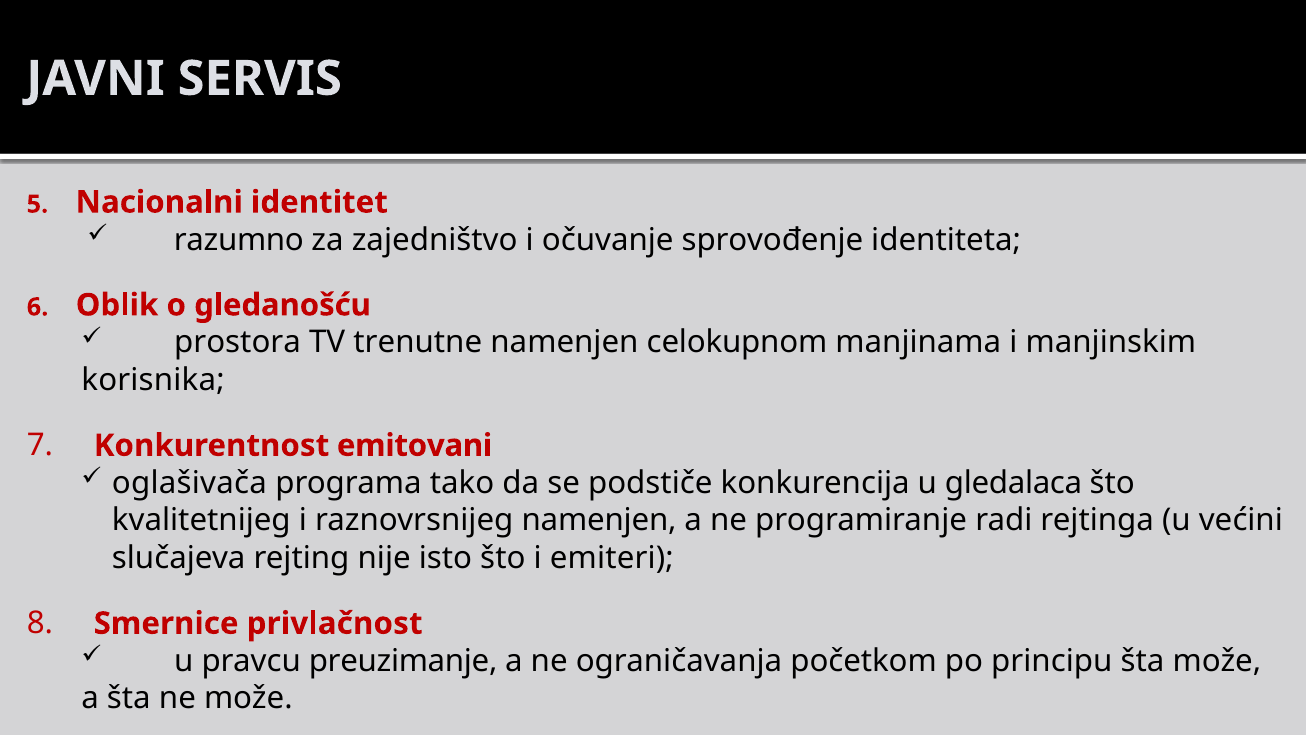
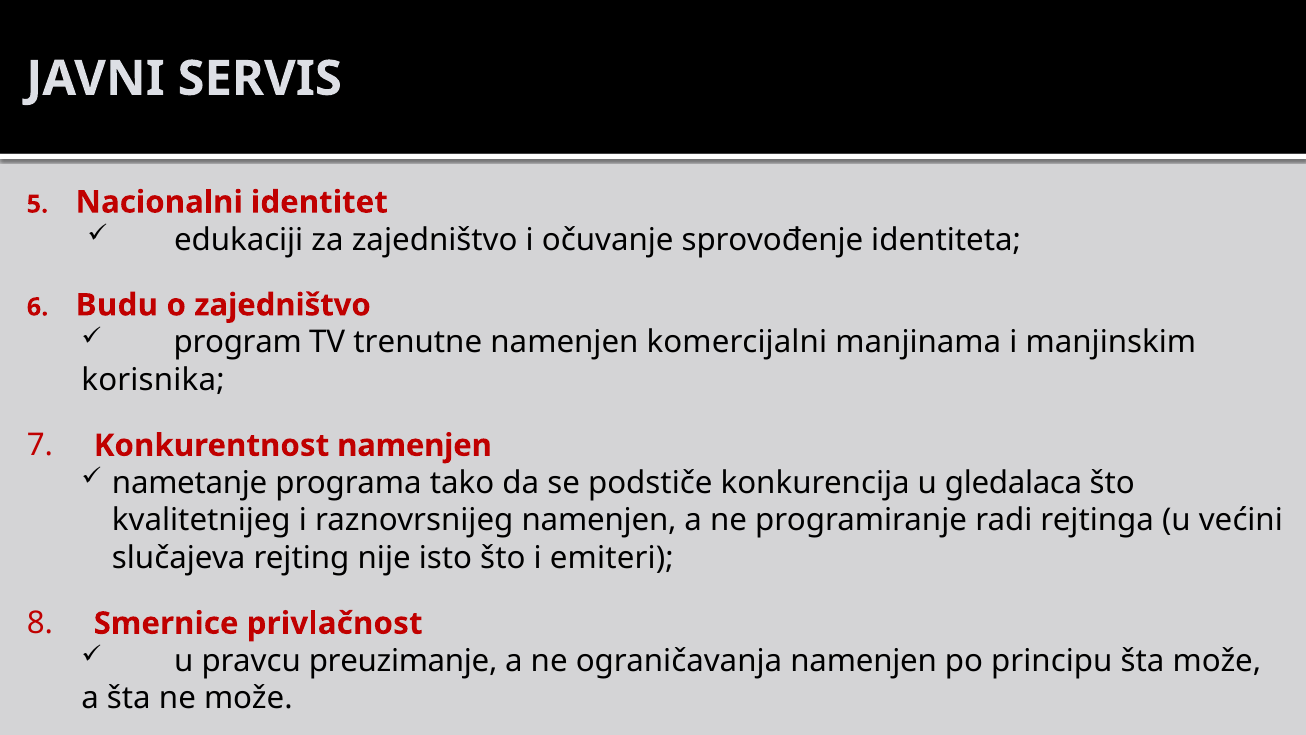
razumno: razumno -> edukaciji
Oblik: Oblik -> Budu
o gledanošću: gledanošću -> zajedništvo
prostora: prostora -> program
celokupnom: celokupnom -> komercijalni
Konkurentnost emitovani: emitovani -> namenjen
oglašivača: oglašivača -> nametanje
ograničavanja početkom: početkom -> namenjen
